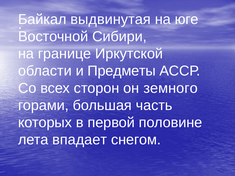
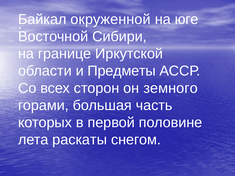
выдвинутая: выдвинутая -> окруженной
впадает: впадает -> раскаты
